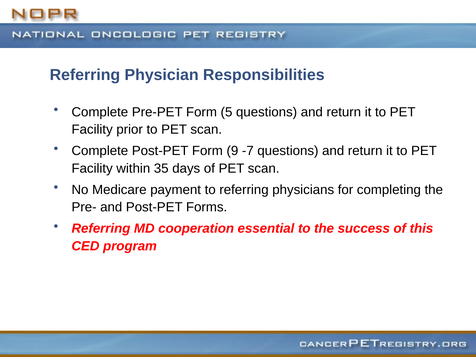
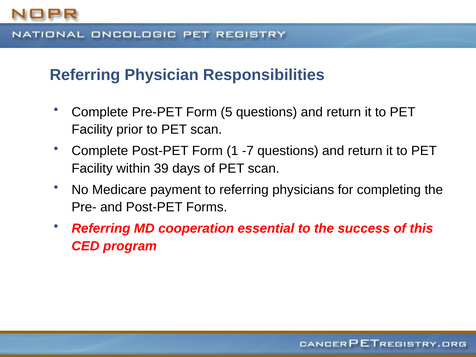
9: 9 -> 1
35: 35 -> 39
